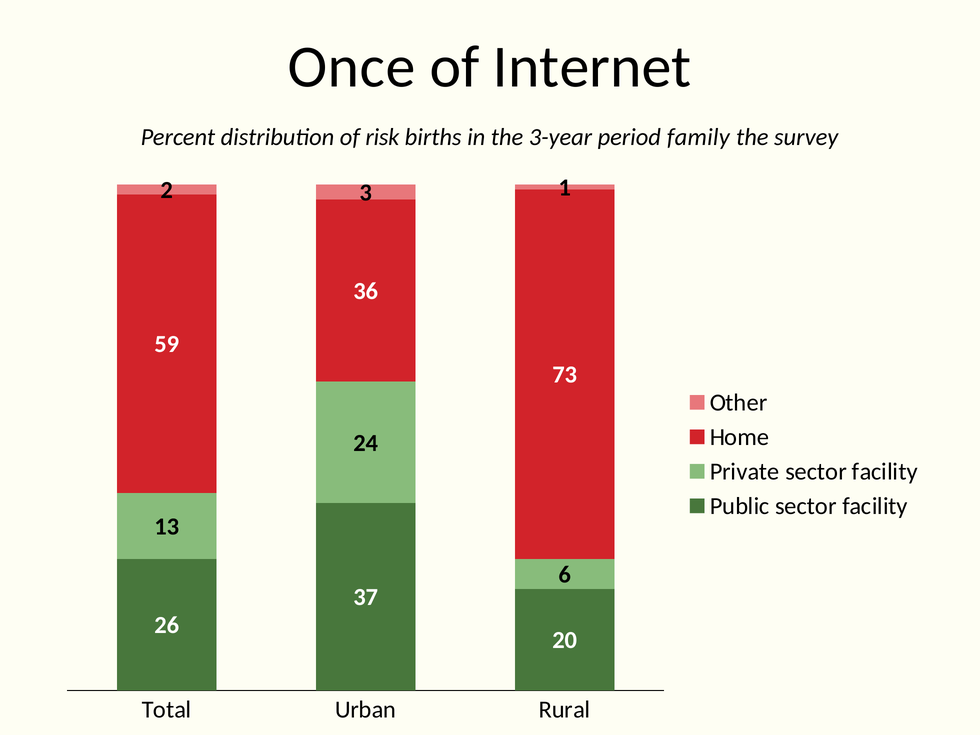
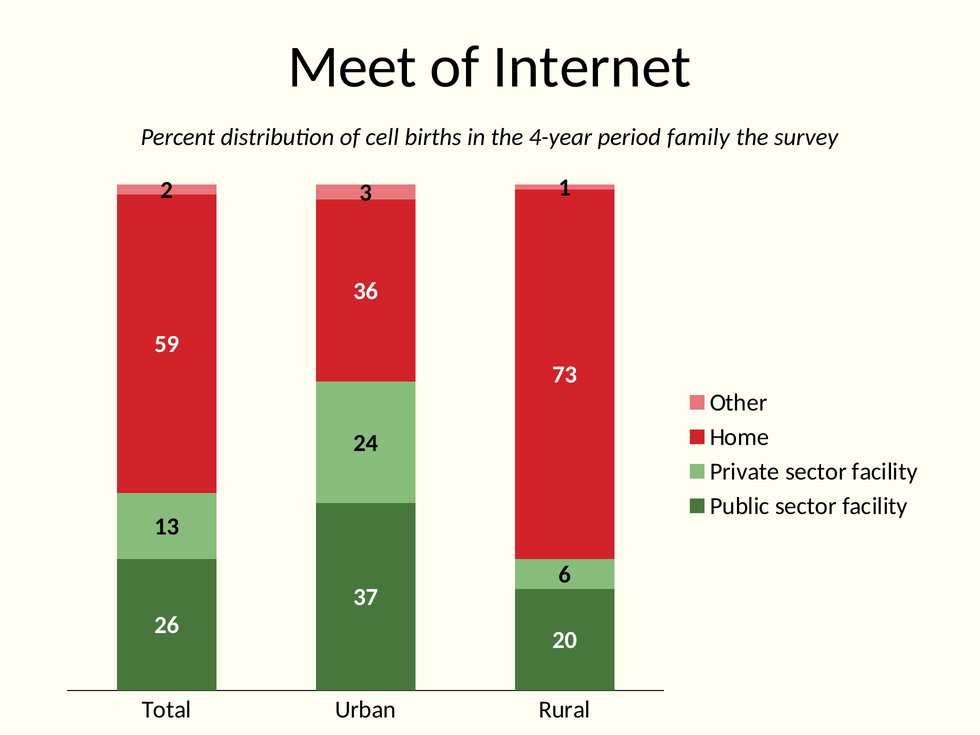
Once: Once -> Meet
risk: risk -> cell
3-year: 3-year -> 4-year
